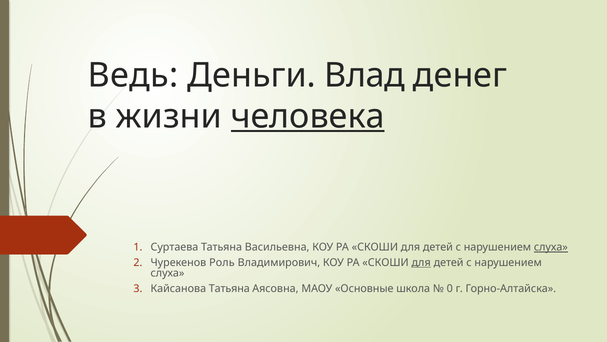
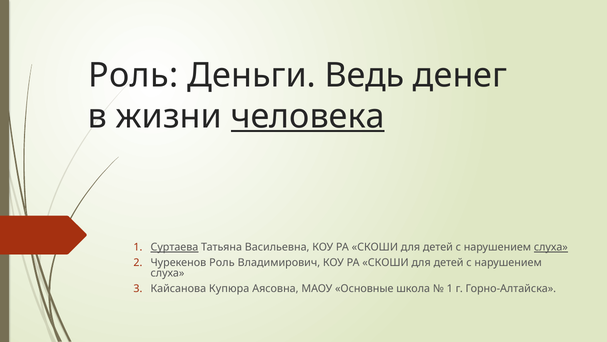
Ведь at (133, 75): Ведь -> Роль
Влад: Влад -> Ведь
Суртаева underline: none -> present
для at (421, 262) underline: present -> none
Кайсанова Татьяна: Татьяна -> Купюра
0 at (450, 288): 0 -> 1
